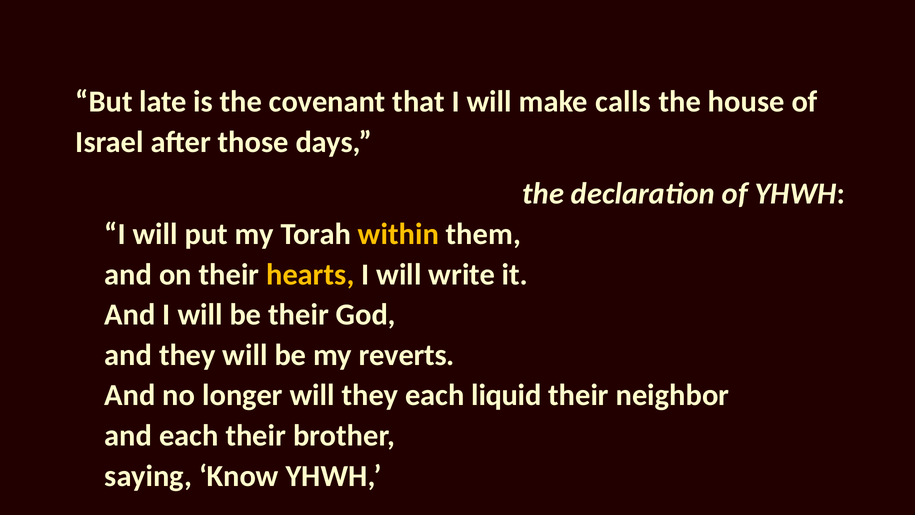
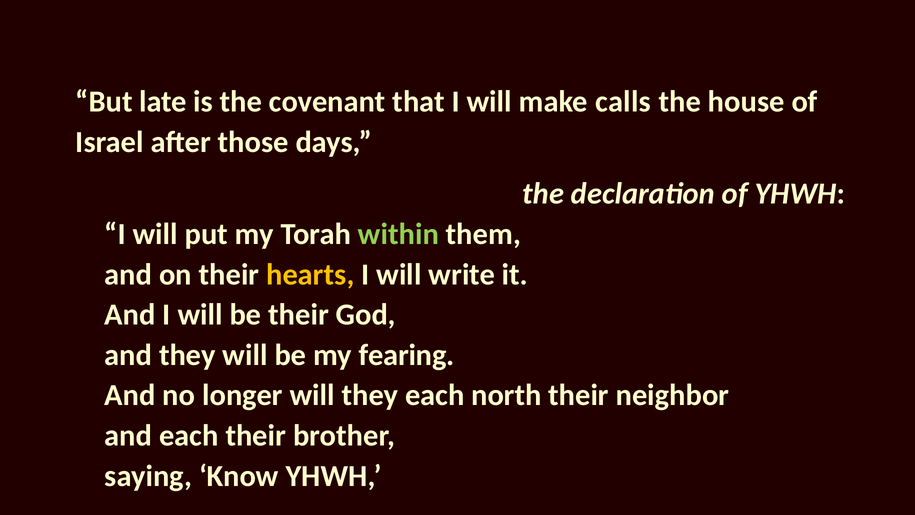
within colour: yellow -> light green
reverts: reverts -> fearing
liquid: liquid -> north
